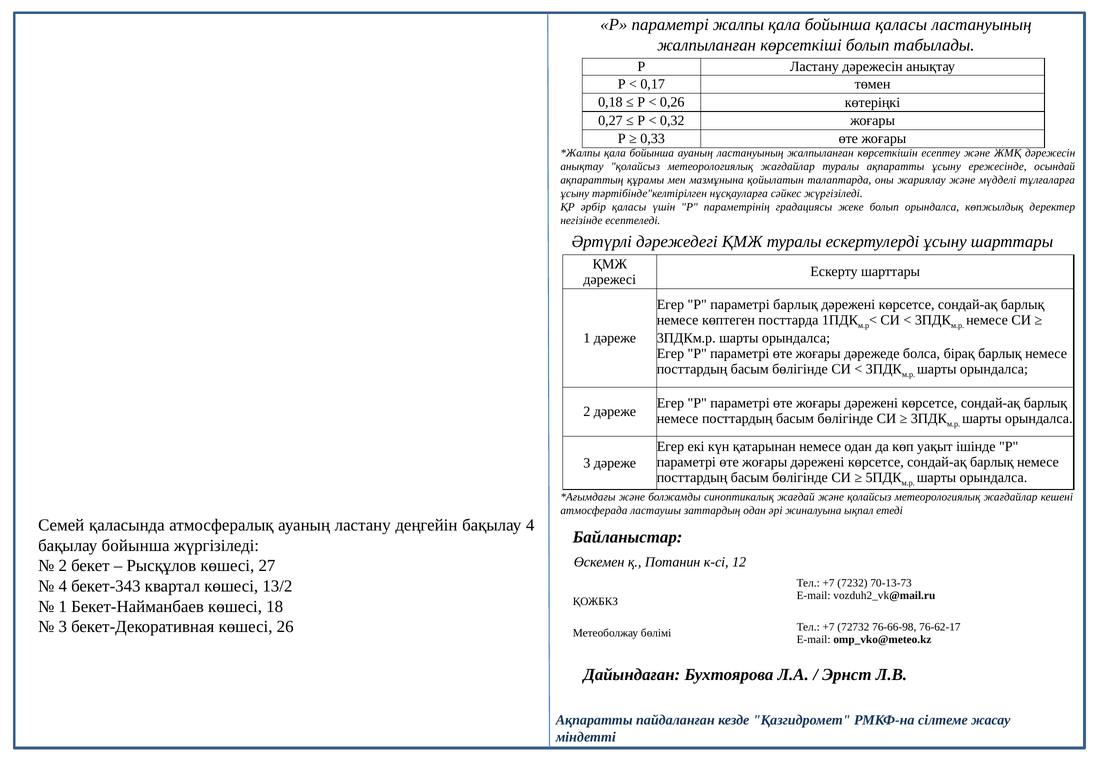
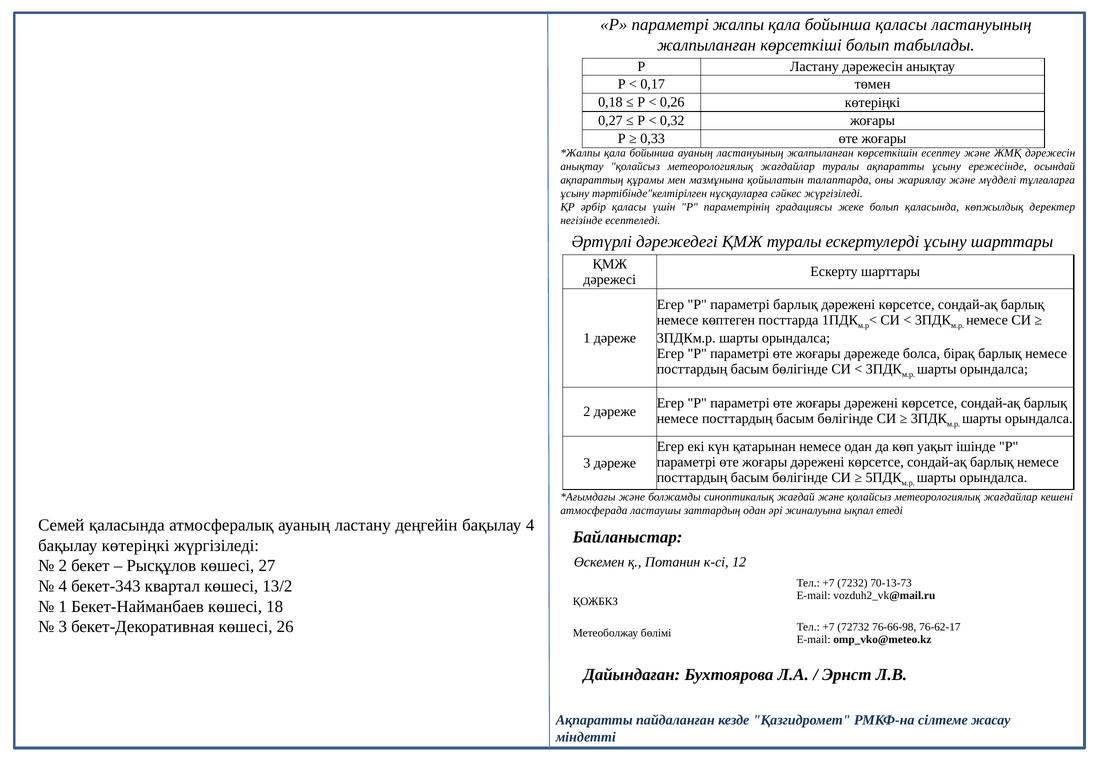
болып орындалса: орындалса -> қаласында
бақылау бойынша: бойынша -> көтеріңкі
